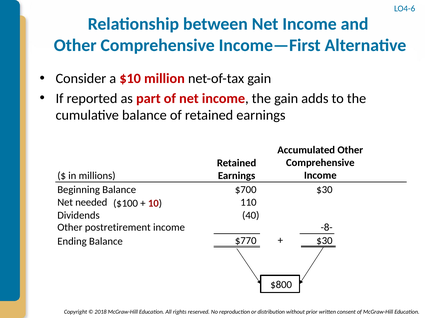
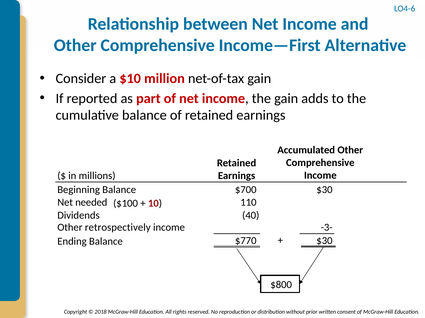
postretirement: postretirement -> retrospectively
-8-: -8- -> -3-
